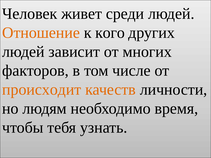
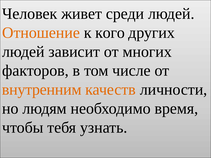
происходит: происходит -> внутренним
